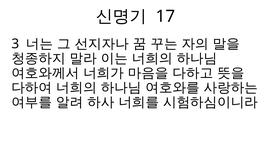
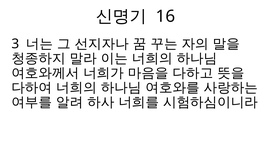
17: 17 -> 16
